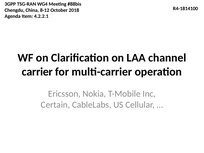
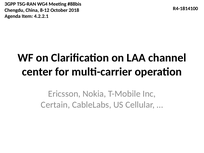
carrier: carrier -> center
